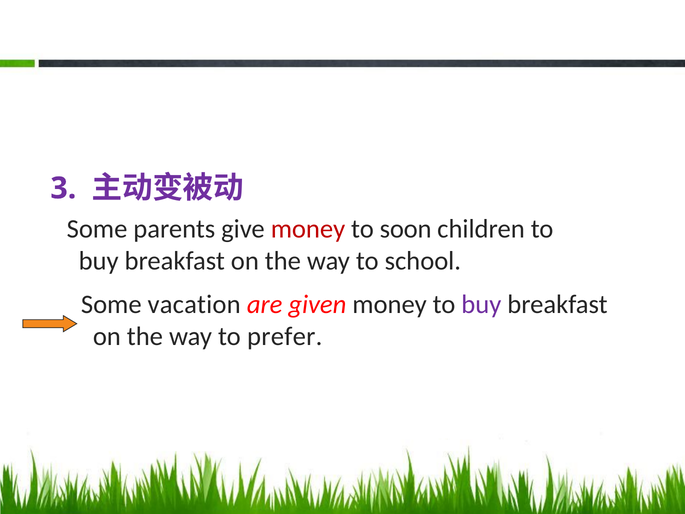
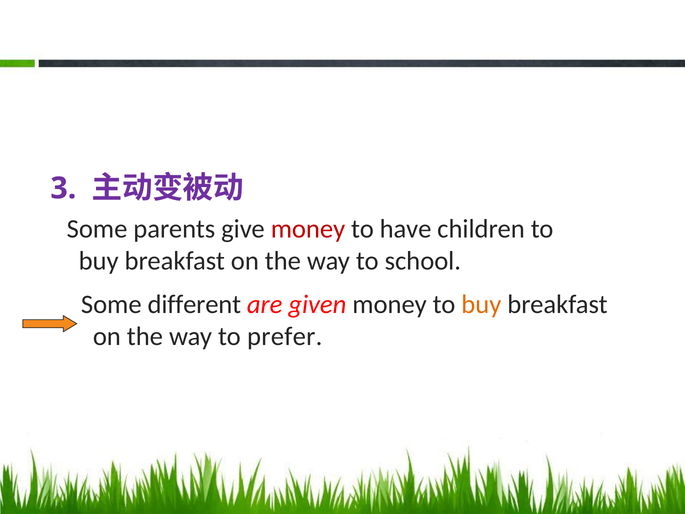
soon: soon -> have
vacation: vacation -> different
buy at (481, 304) colour: purple -> orange
